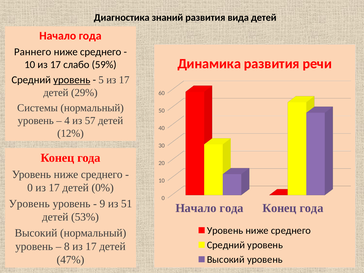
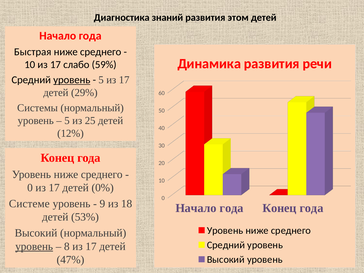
вида: вида -> этом
Раннего: Раннего -> Быстрая
4 at (67, 121): 4 -> 5
57: 57 -> 25
Уровень at (29, 204): Уровень -> Системе
51: 51 -> 18
уровень at (34, 246) underline: none -> present
